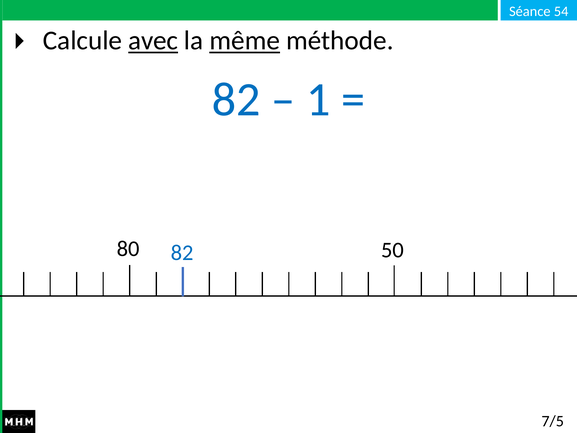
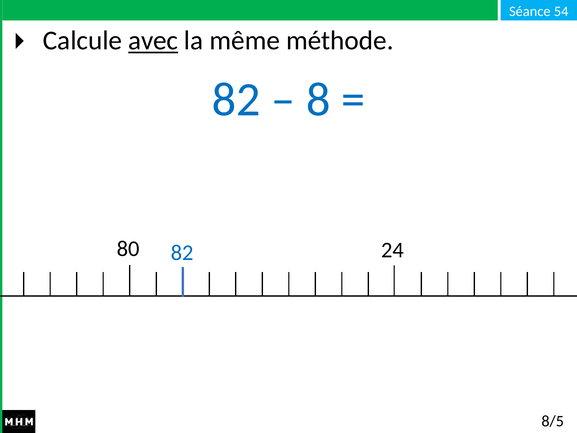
même underline: present -> none
1: 1 -> 8
50: 50 -> 24
7/5: 7/5 -> 8/5
